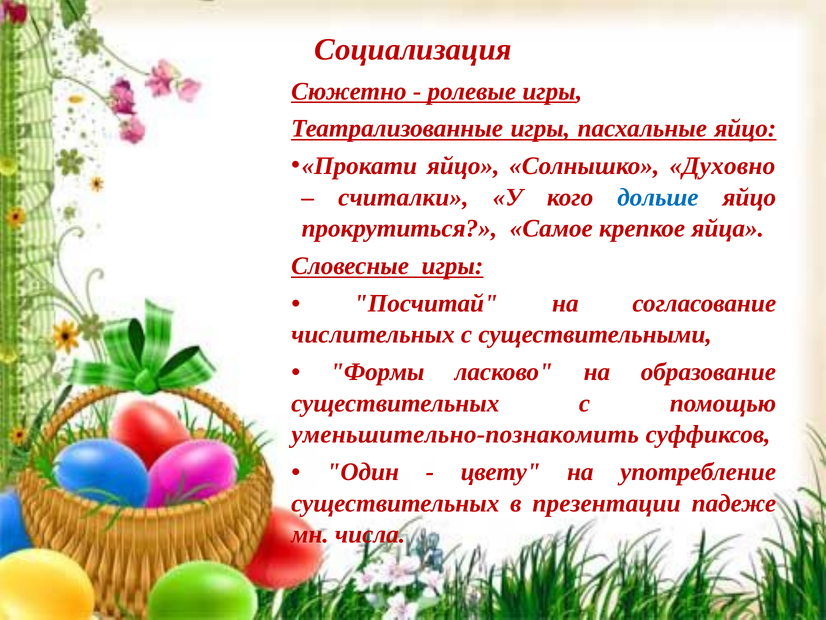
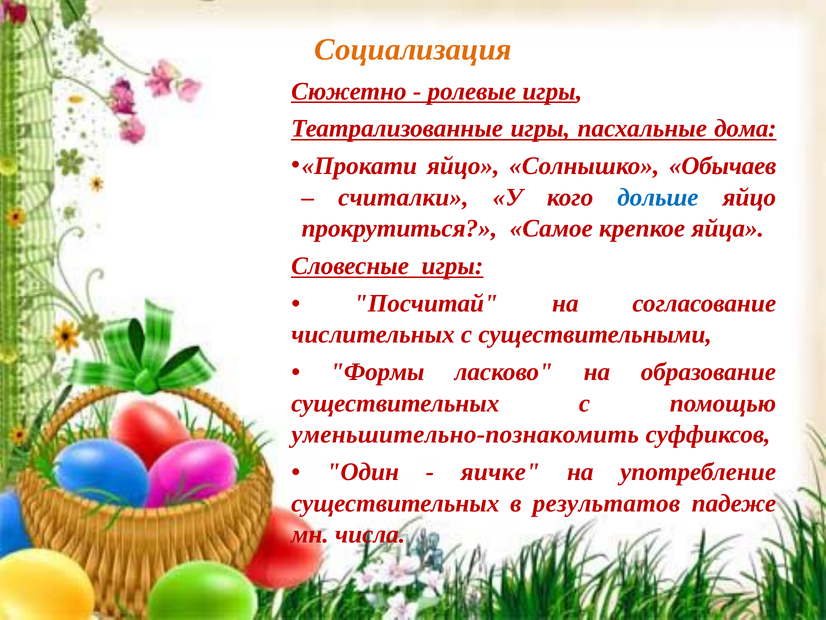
Социализация colour: red -> orange
пасхальные яйцо: яйцо -> дома
Духовно: Духовно -> Обычаев
цвету: цвету -> яичке
презентации: презентации -> результатов
